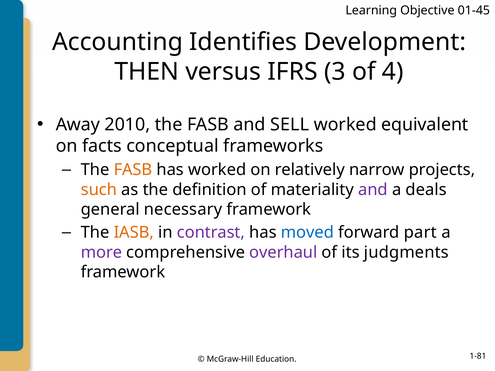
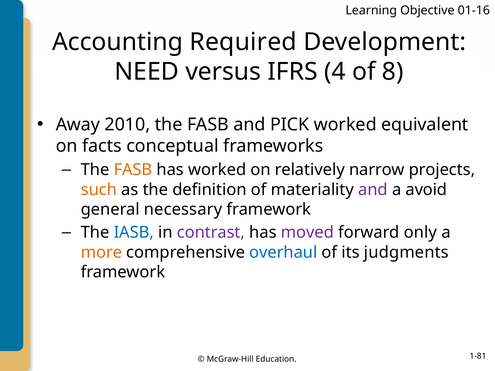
01-45: 01-45 -> 01-16
Identifies: Identifies -> Required
THEN: THEN -> NEED
3: 3 -> 4
4: 4 -> 8
SELL: SELL -> PICK
deals: deals -> avoid
IASB colour: orange -> blue
moved colour: blue -> purple
part: part -> only
more colour: purple -> orange
overhaul colour: purple -> blue
